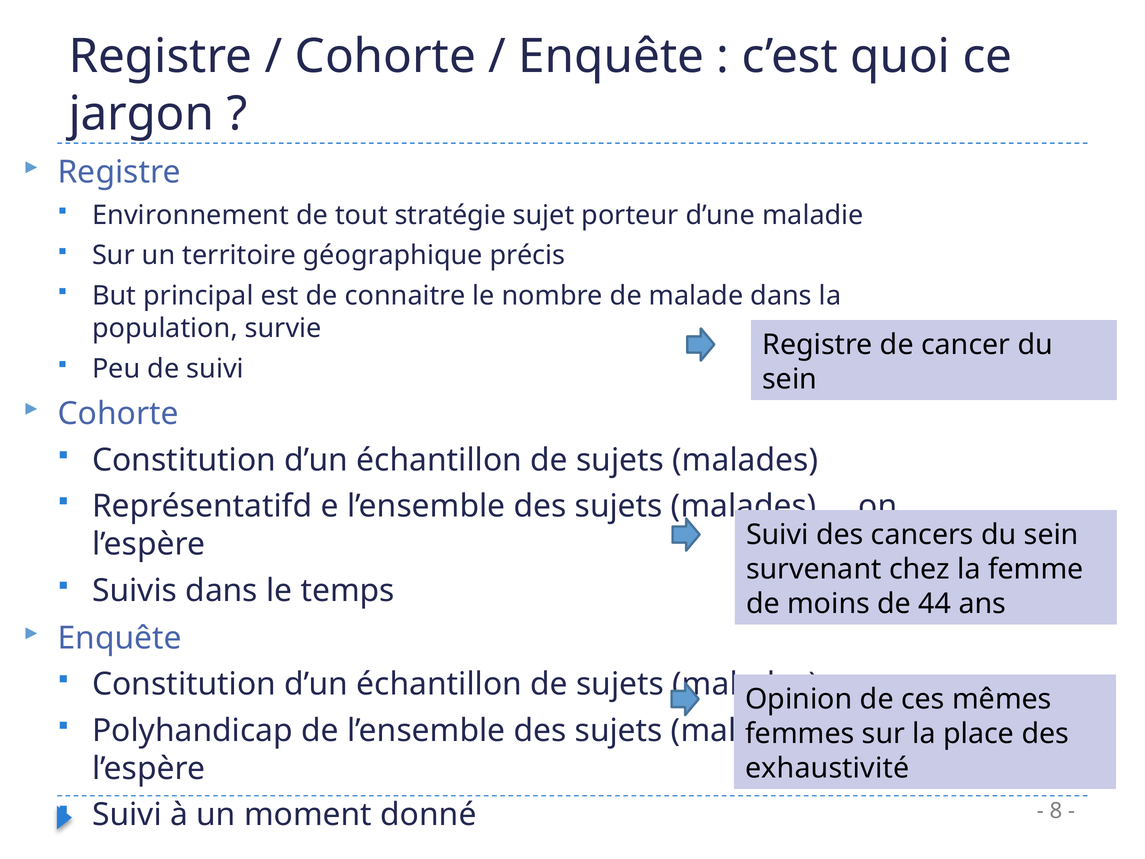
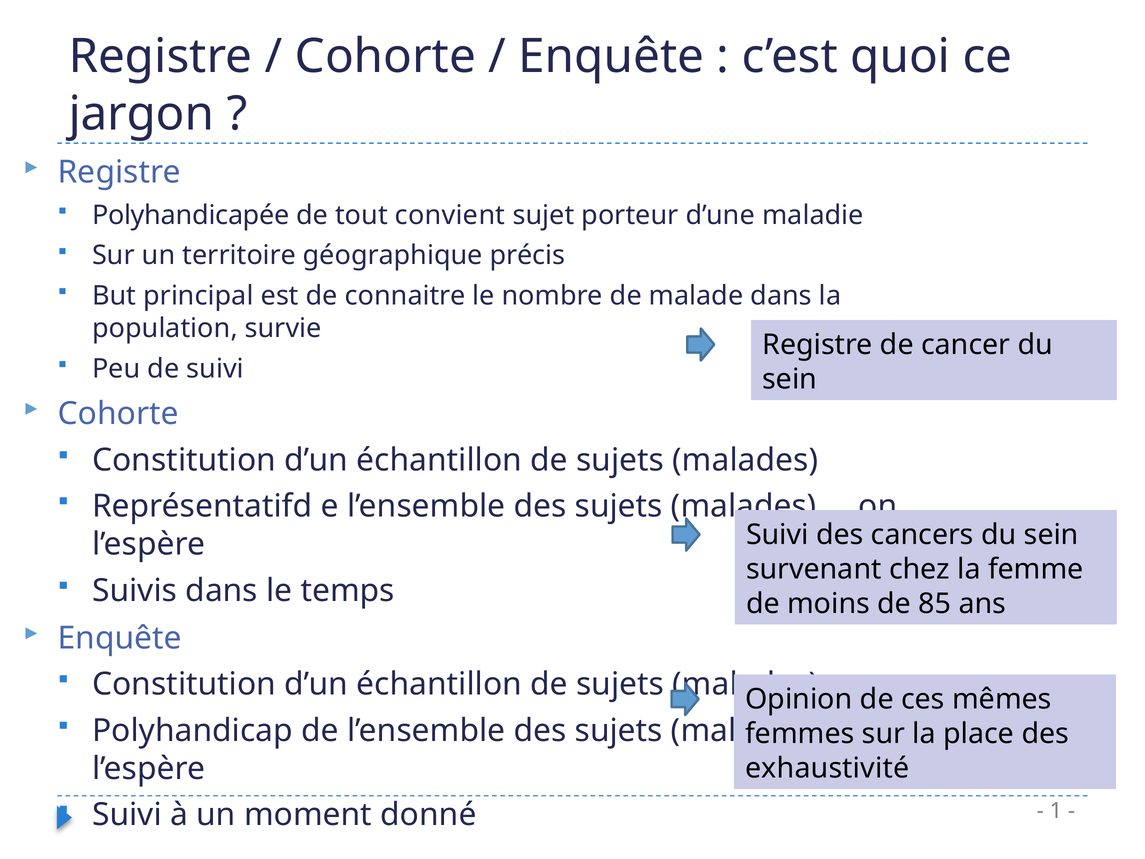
Environnement: Environnement -> Polyhandicapée
stratégie: stratégie -> convient
44: 44 -> 85
8: 8 -> 1
